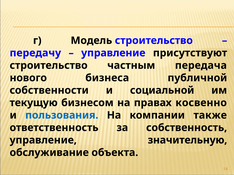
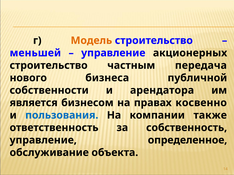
Модель colour: black -> orange
передачу: передачу -> меньшей
присутствуют: присутствуют -> акционерных
социальной: социальной -> арендатора
текущую: текущую -> является
значительную: значительную -> определенное
